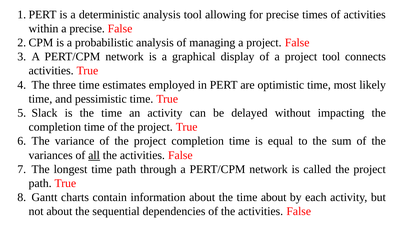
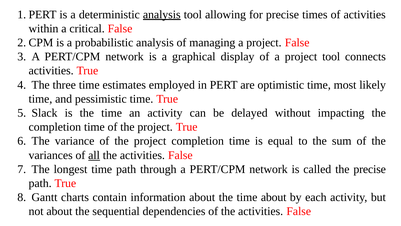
analysis at (162, 14) underline: none -> present
a precise: precise -> critical
called the project: project -> precise
